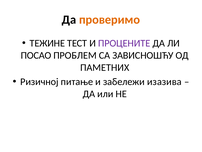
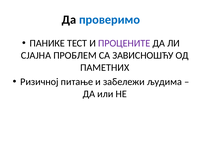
проверимо colour: orange -> blue
ТЕЖИНЕ: ТЕЖИНЕ -> ПАНИКЕ
ПОСАО: ПОСАО -> СЈАЈНА
изазива: изазива -> људима
